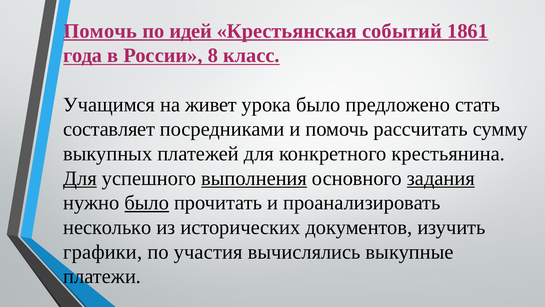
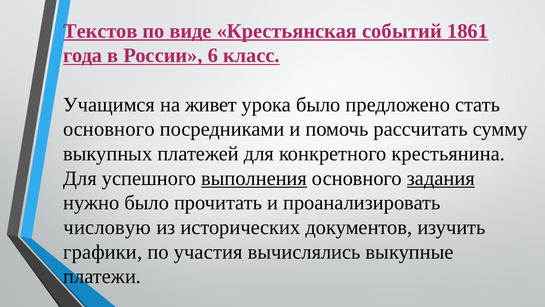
Помочь at (100, 31): Помочь -> Текстов
идей: идей -> виде
8: 8 -> 6
составляет at (109, 129): составляет -> основного
Для at (80, 178) underline: present -> none
было at (147, 203) underline: present -> none
несколько: несколько -> числовую
